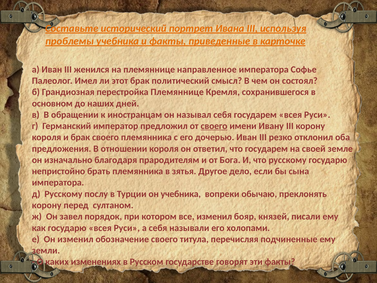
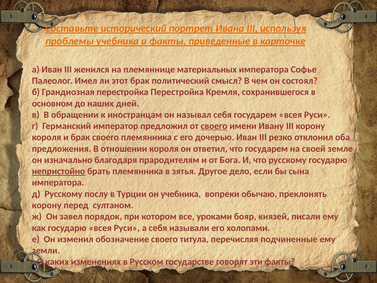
направленное: направленное -> материальных
перестройка Племяннице: Племяннице -> Перестройка
непристойно underline: none -> present
все изменил: изменил -> уроками
